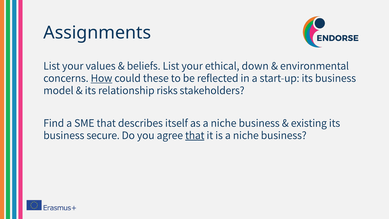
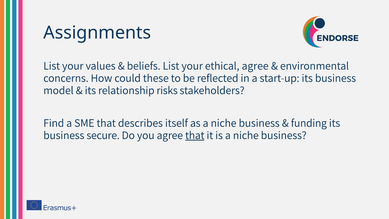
ethical down: down -> agree
How underline: present -> none
existing: existing -> funding
